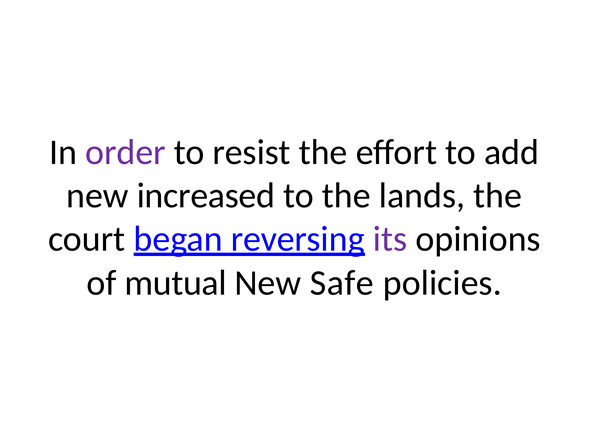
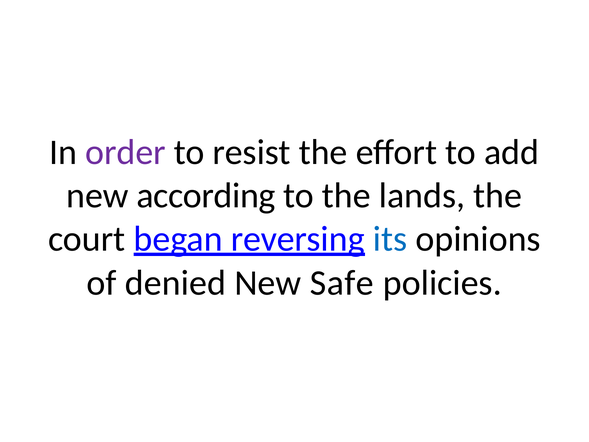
increased: increased -> according
its colour: purple -> blue
mutual: mutual -> denied
